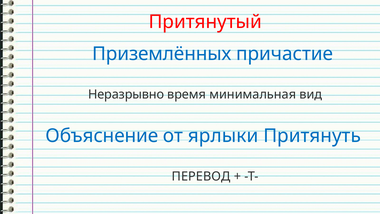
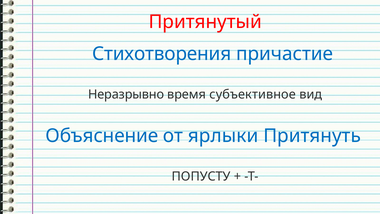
Приземлённых: Приземлённых -> Стихотворения
минимальная: минимальная -> субъективное
ПЕРЕВОД: ПЕРЕВОД -> ПОПУСТУ
